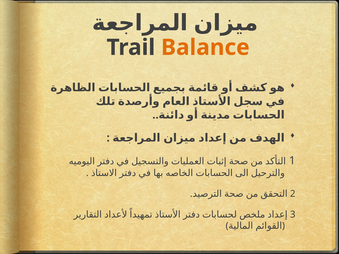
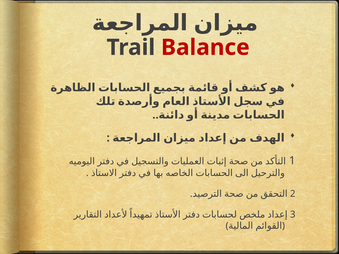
Balance colour: orange -> red
